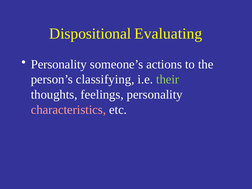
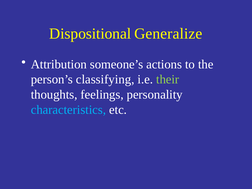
Evaluating: Evaluating -> Generalize
Personality at (59, 64): Personality -> Attribution
characteristics colour: pink -> light blue
